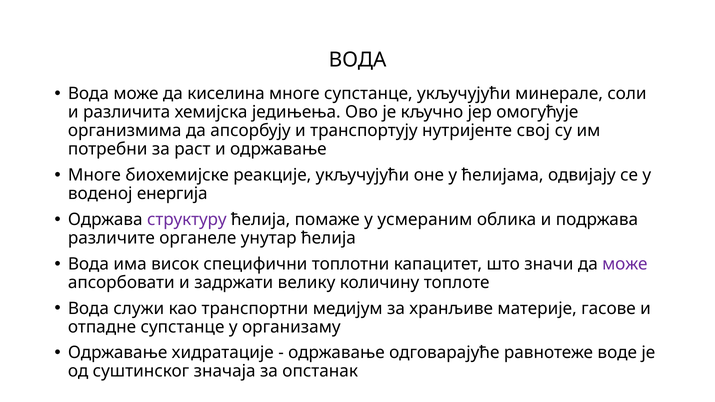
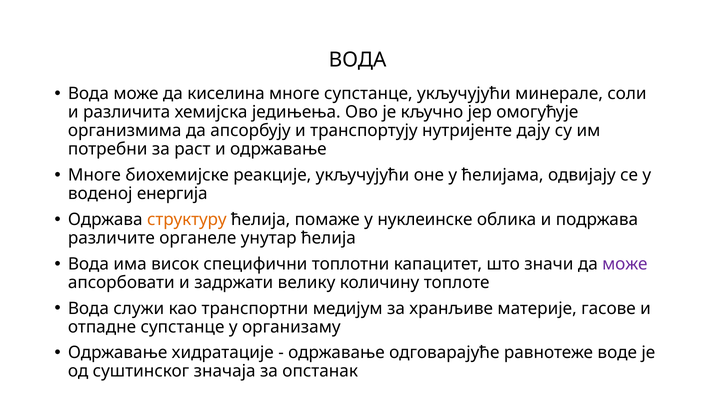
свој: свој -> дају
структуру colour: purple -> orange
усмераним: усмераним -> нуклеинске
